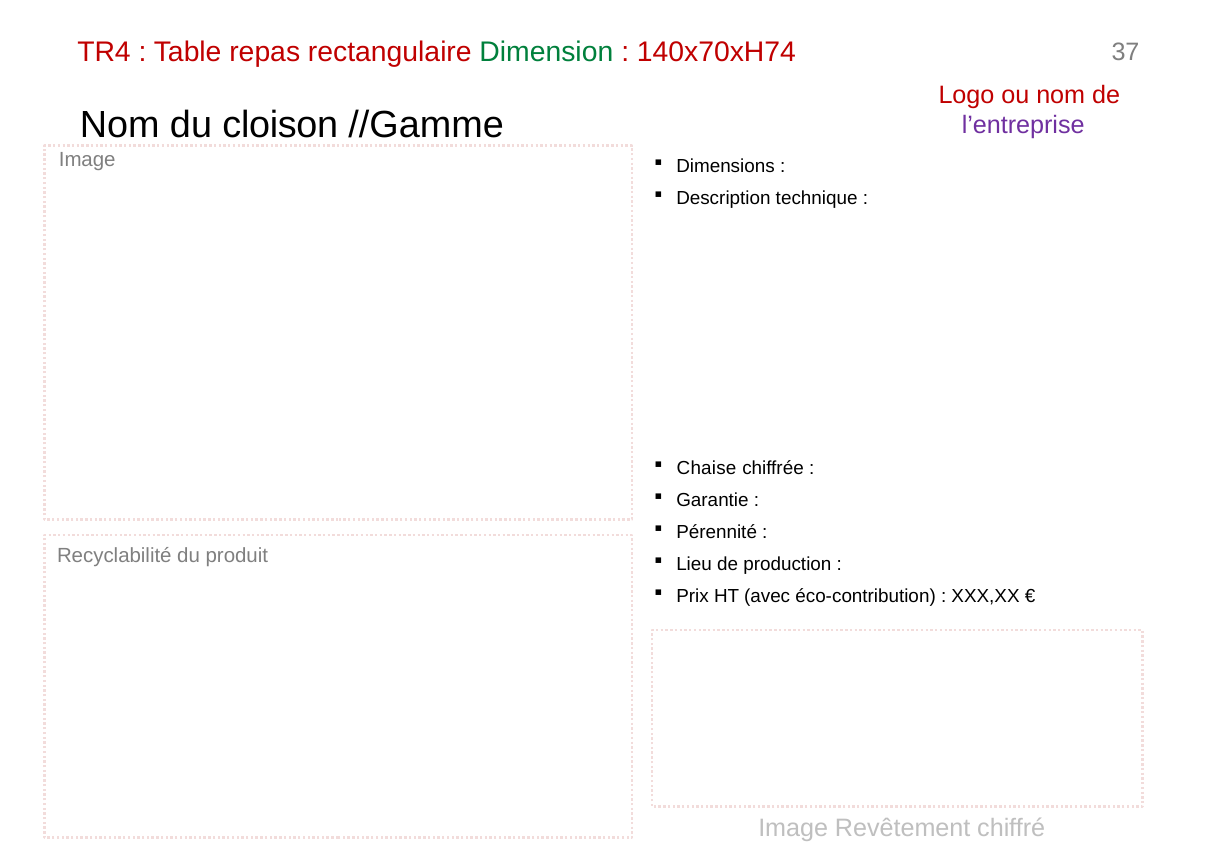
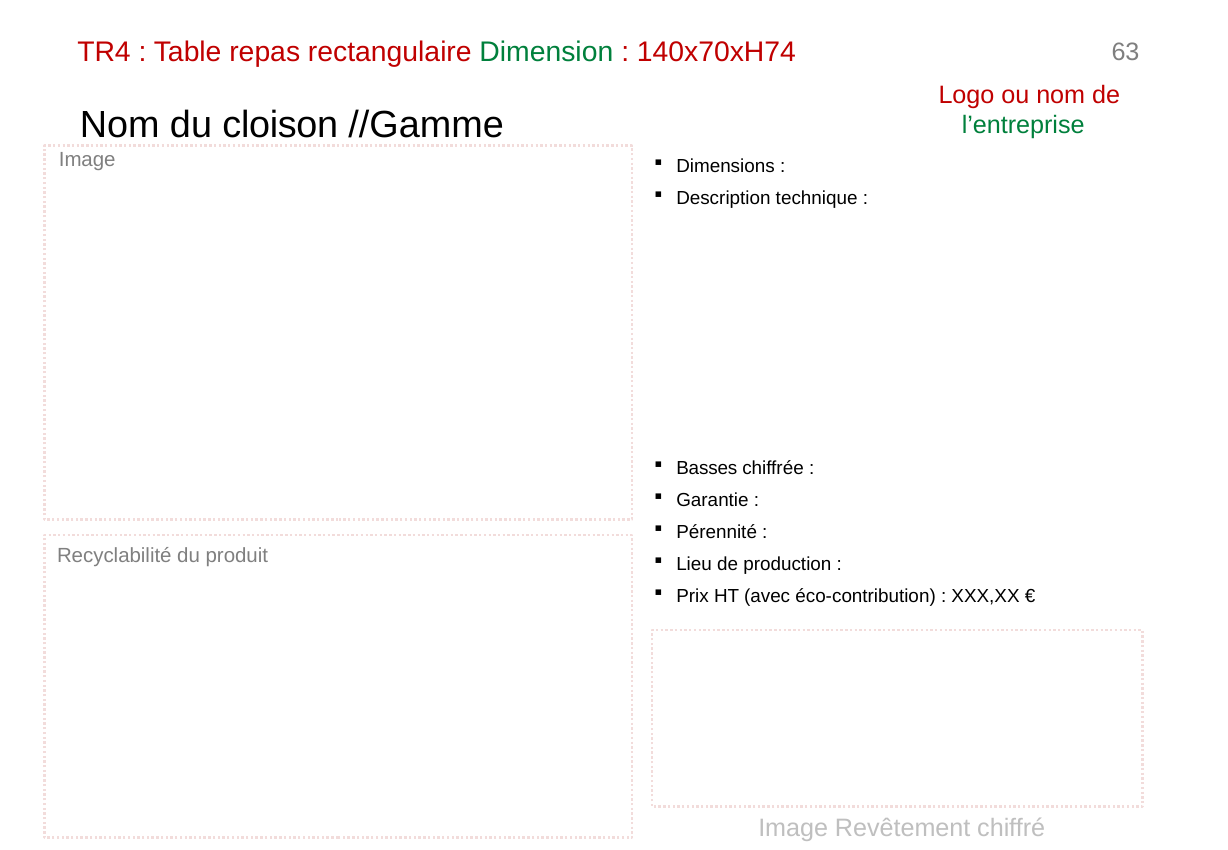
37: 37 -> 63
l’entreprise colour: purple -> green
Chaise: Chaise -> Basses
